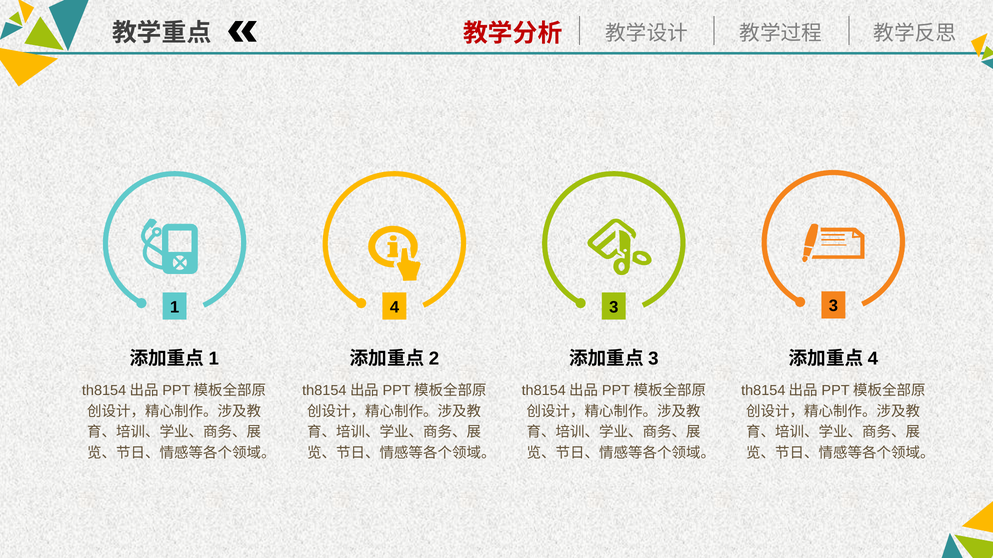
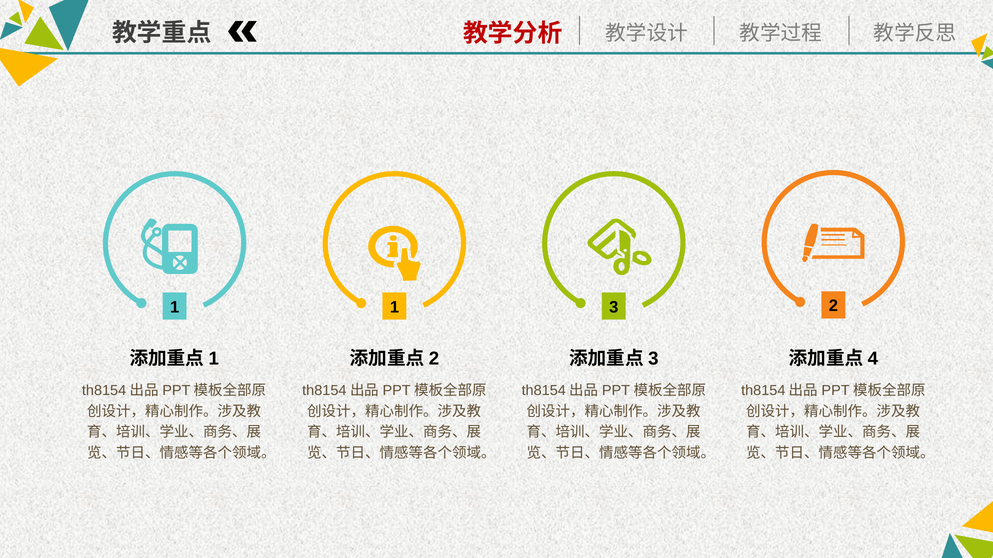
1 4: 4 -> 1
3 3: 3 -> 2
